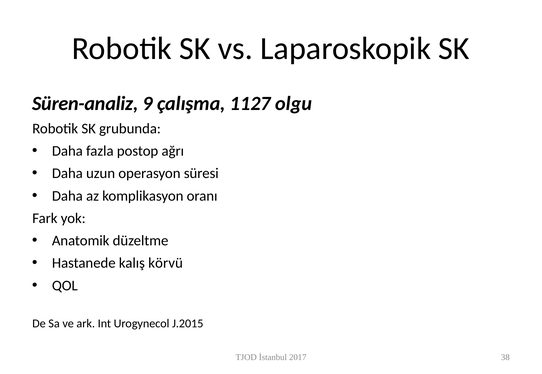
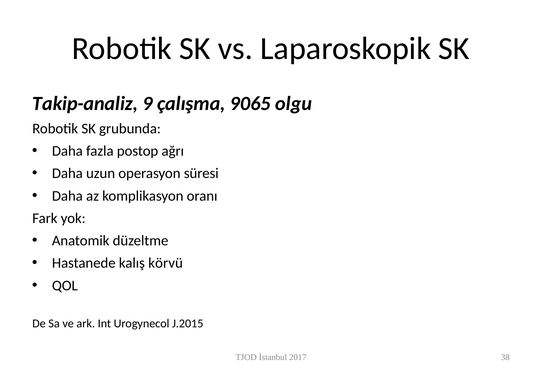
Süren-analiz: Süren-analiz -> Takip-analiz
1127: 1127 -> 9065
